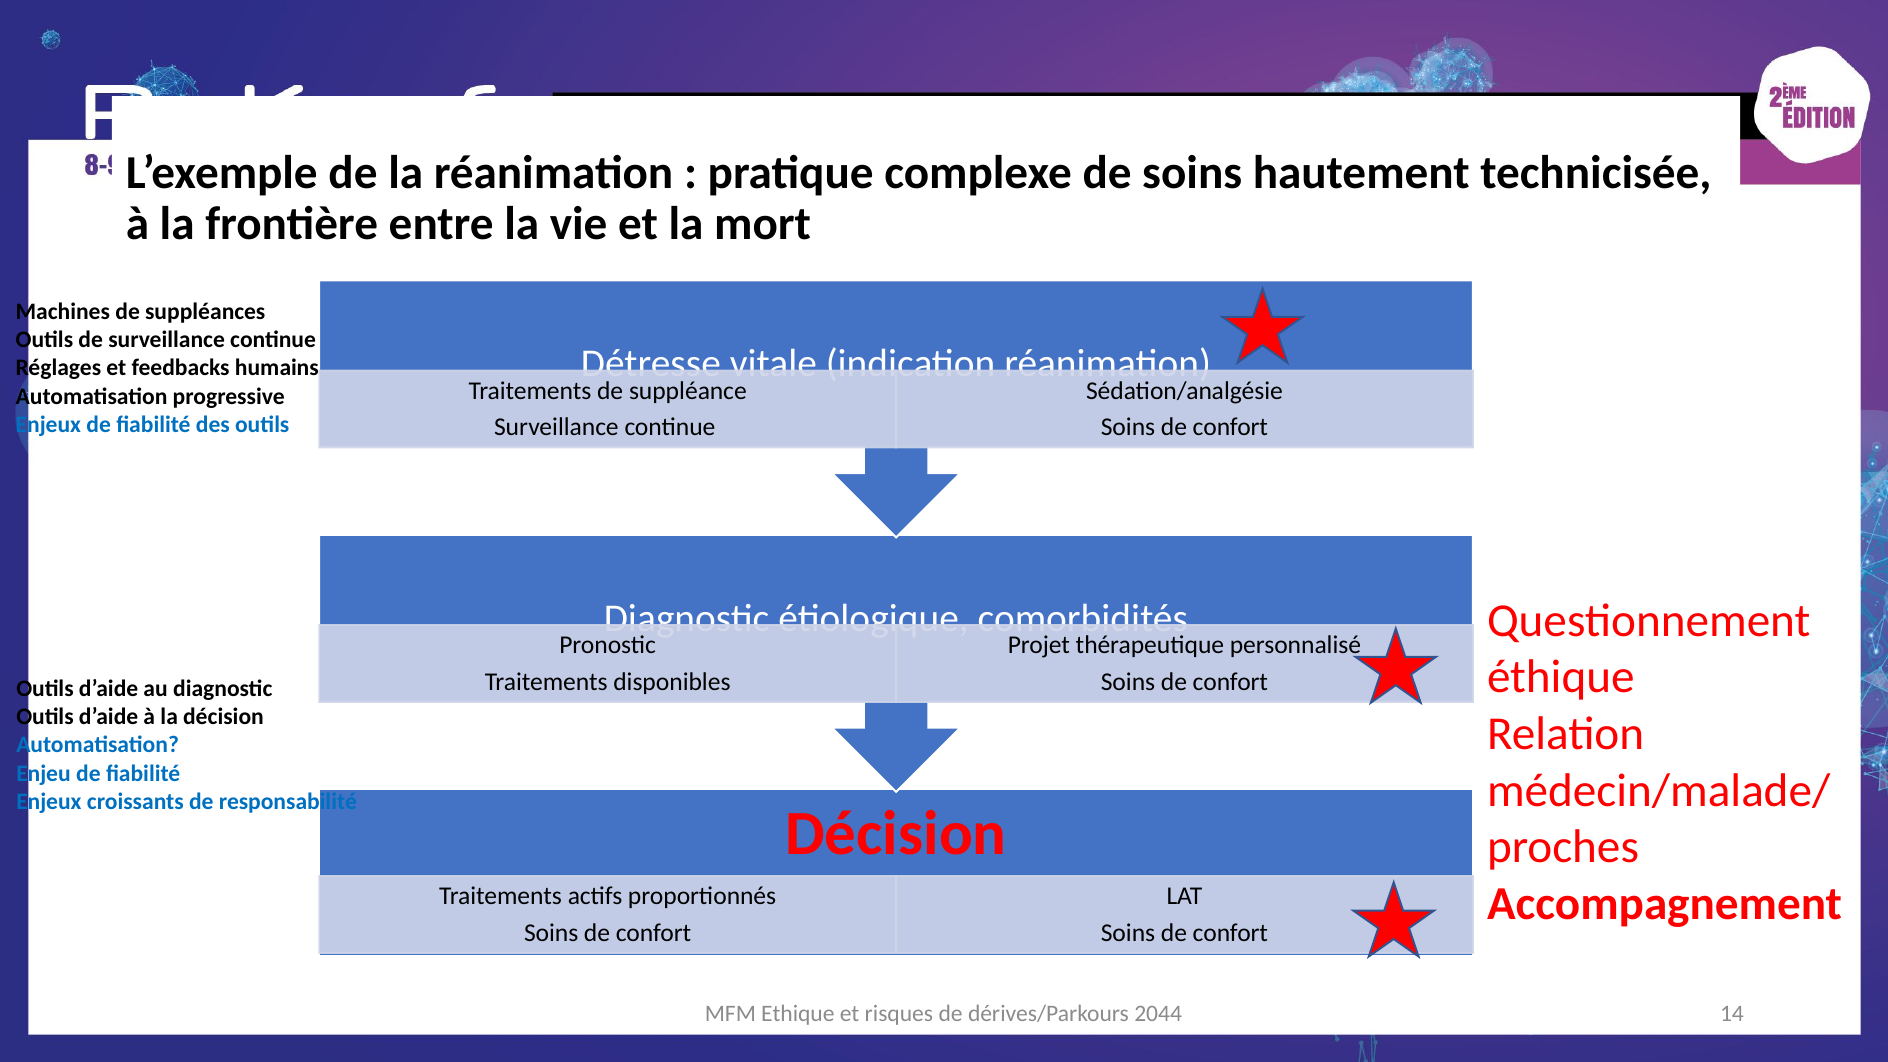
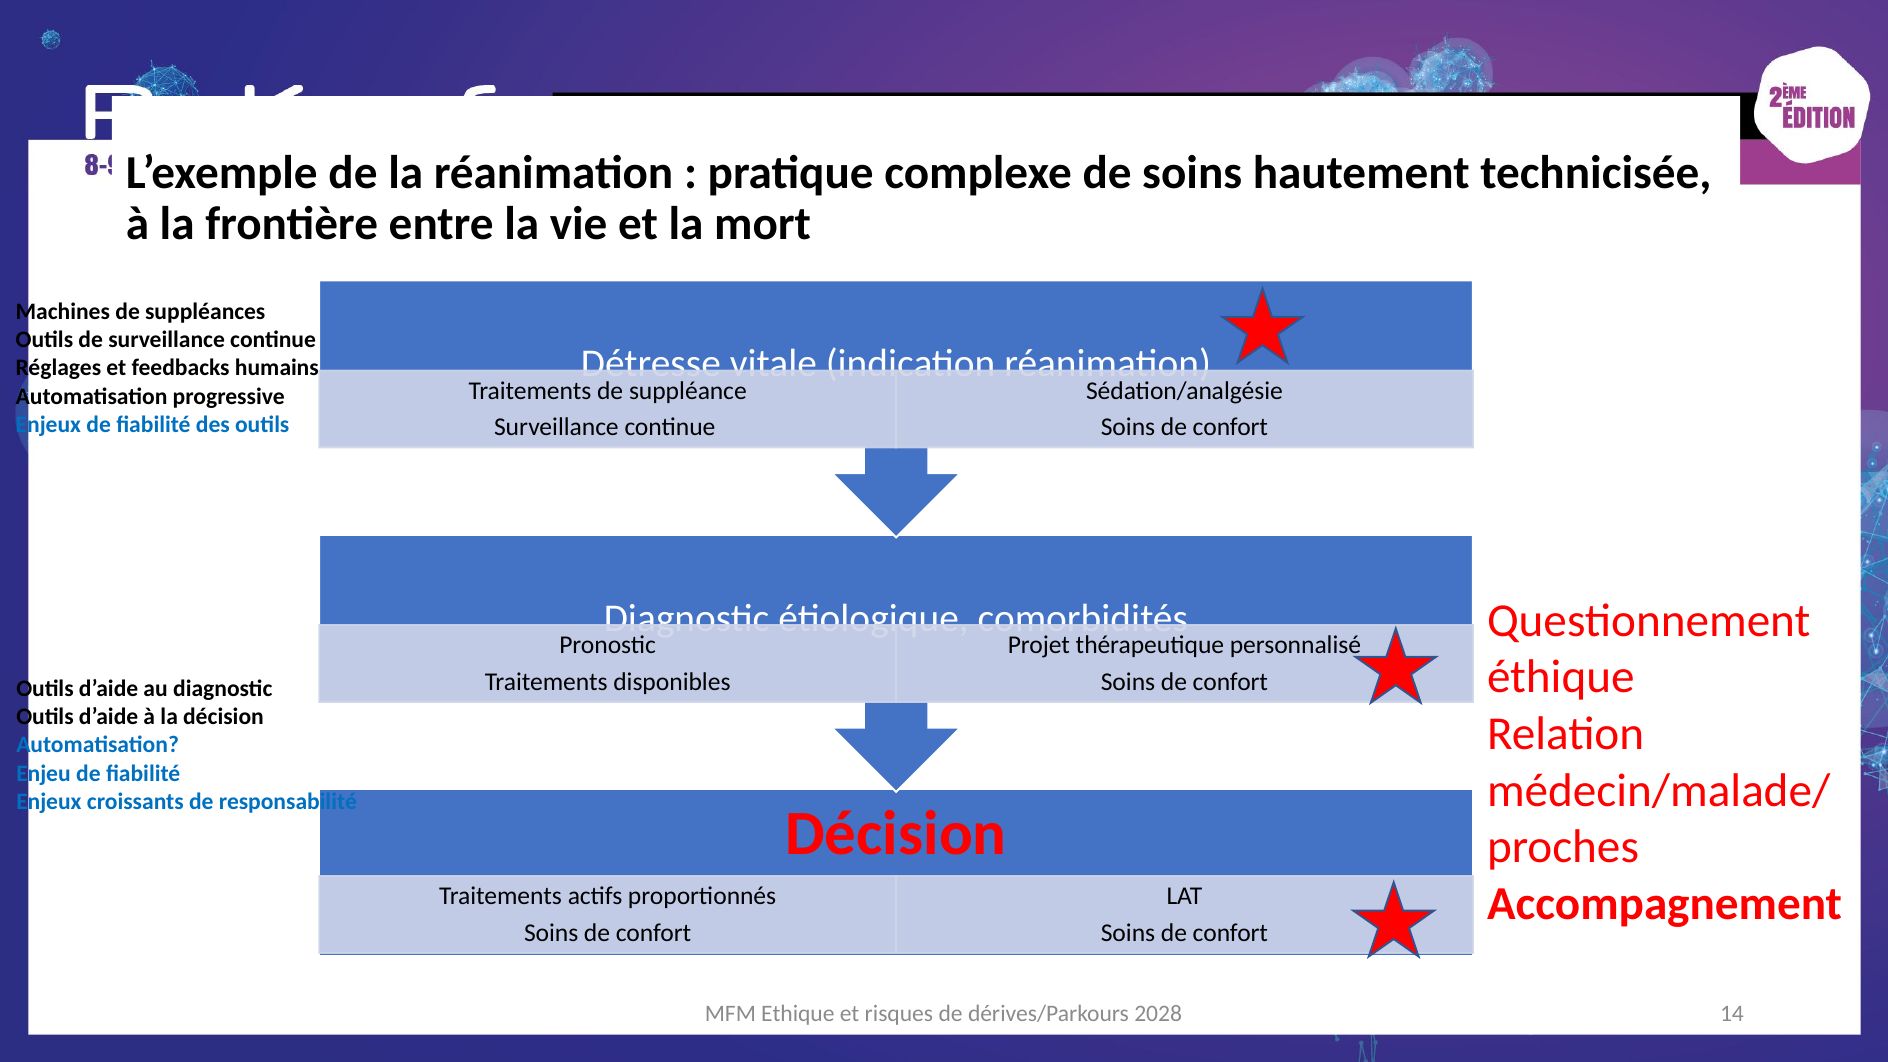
2044: 2044 -> 2028
